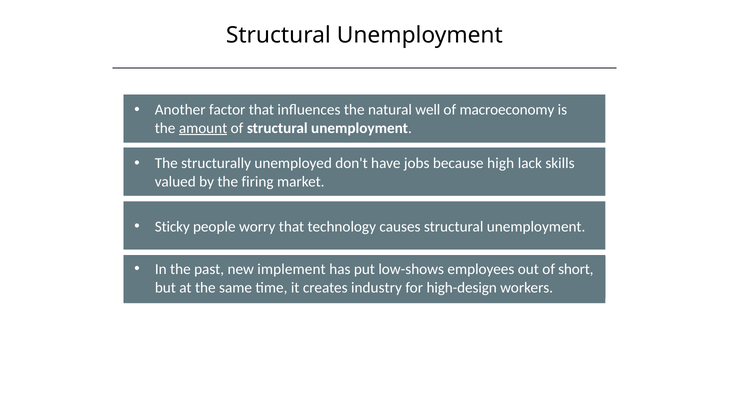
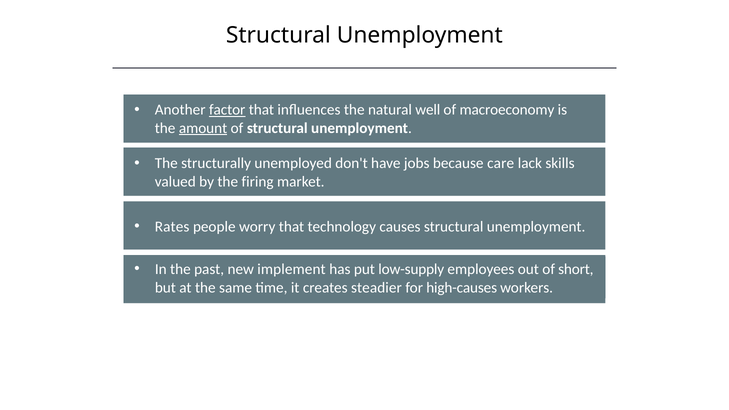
factor underline: none -> present
high: high -> care
Sticky: Sticky -> Rates
low-shows: low-shows -> low-supply
industry: industry -> steadier
high-design: high-design -> high-causes
